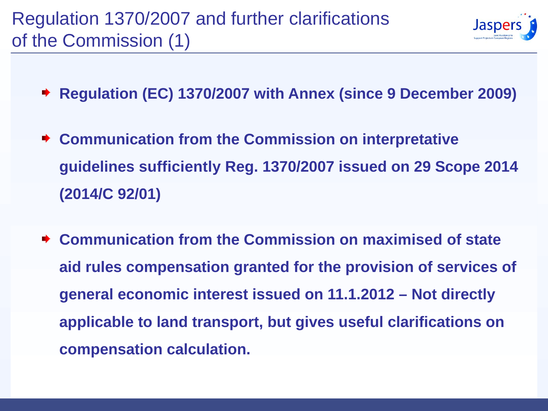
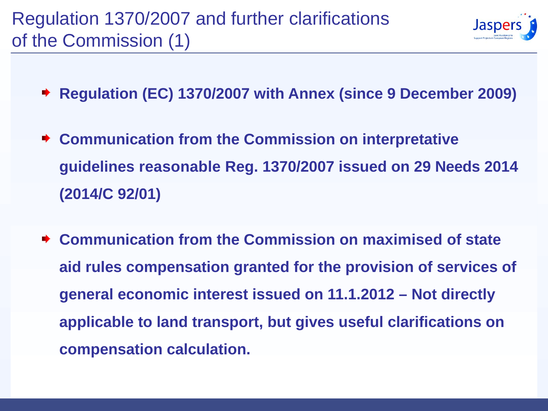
sufficiently: sufficiently -> reasonable
Scope: Scope -> Needs
